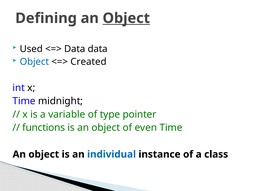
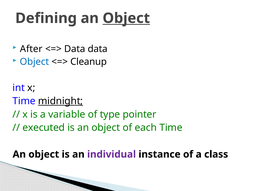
Used: Used -> After
Created: Created -> Cleanup
midnight underline: none -> present
functions: functions -> executed
even: even -> each
individual colour: blue -> purple
